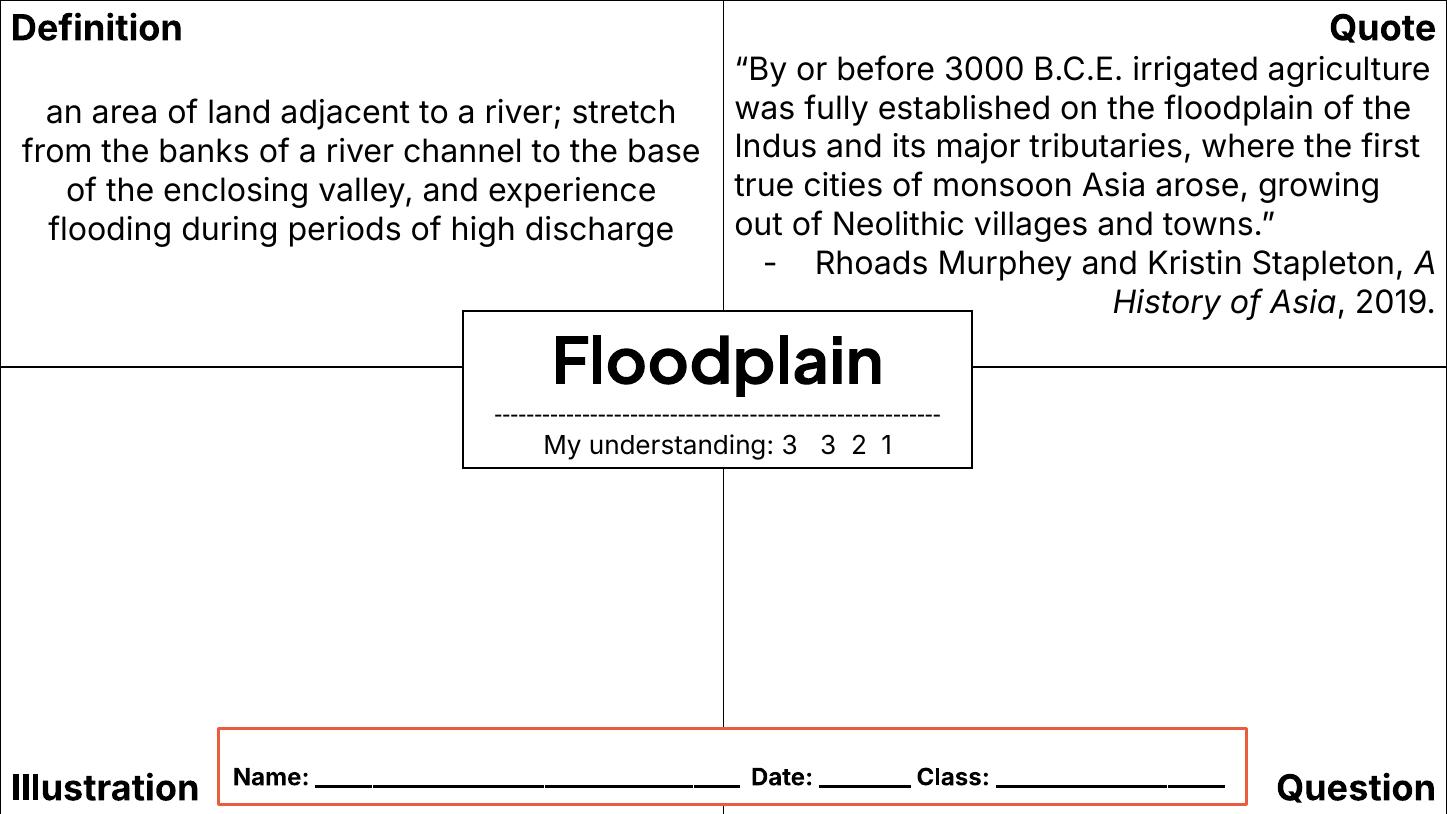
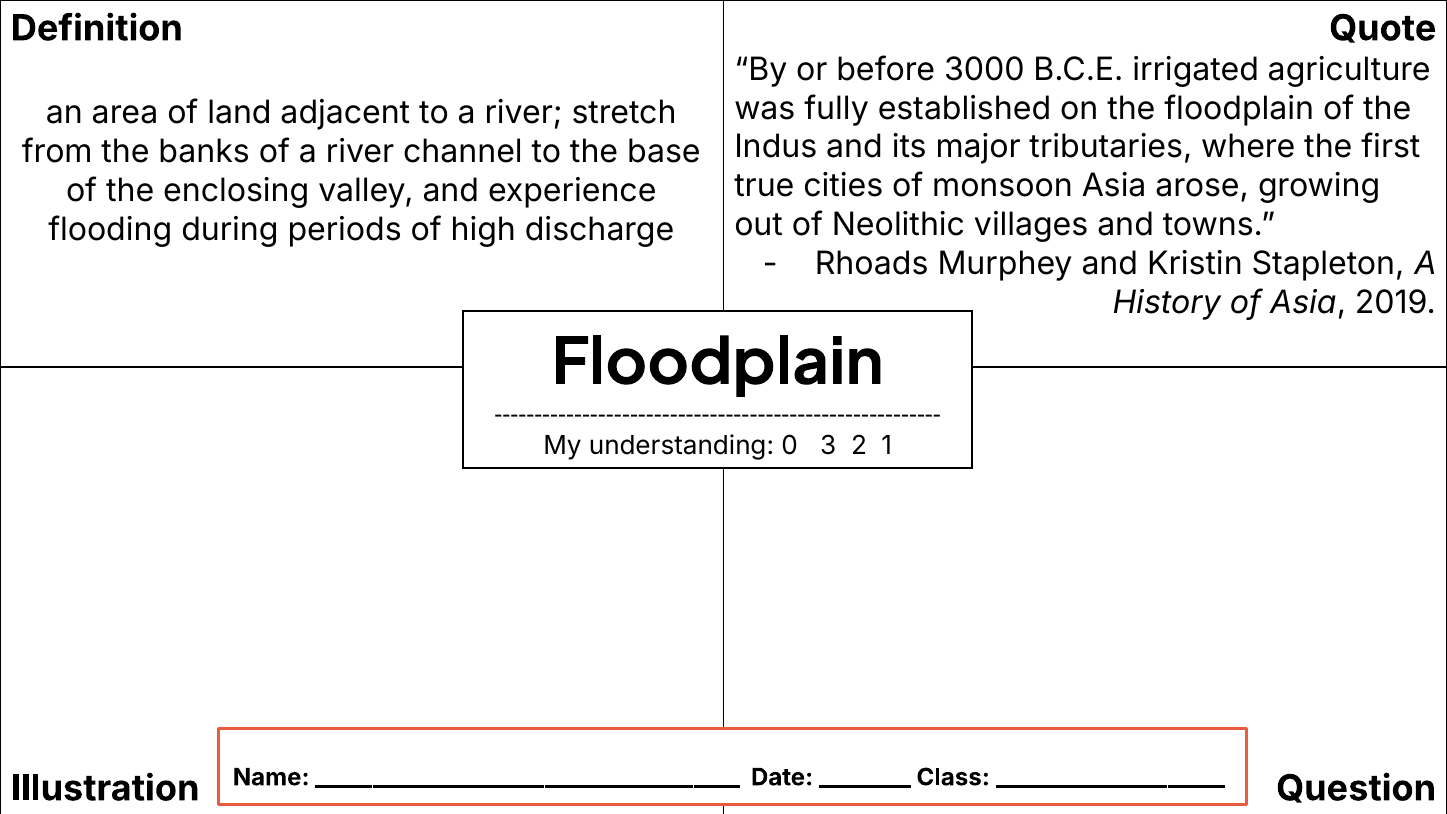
understanding 3: 3 -> 0
